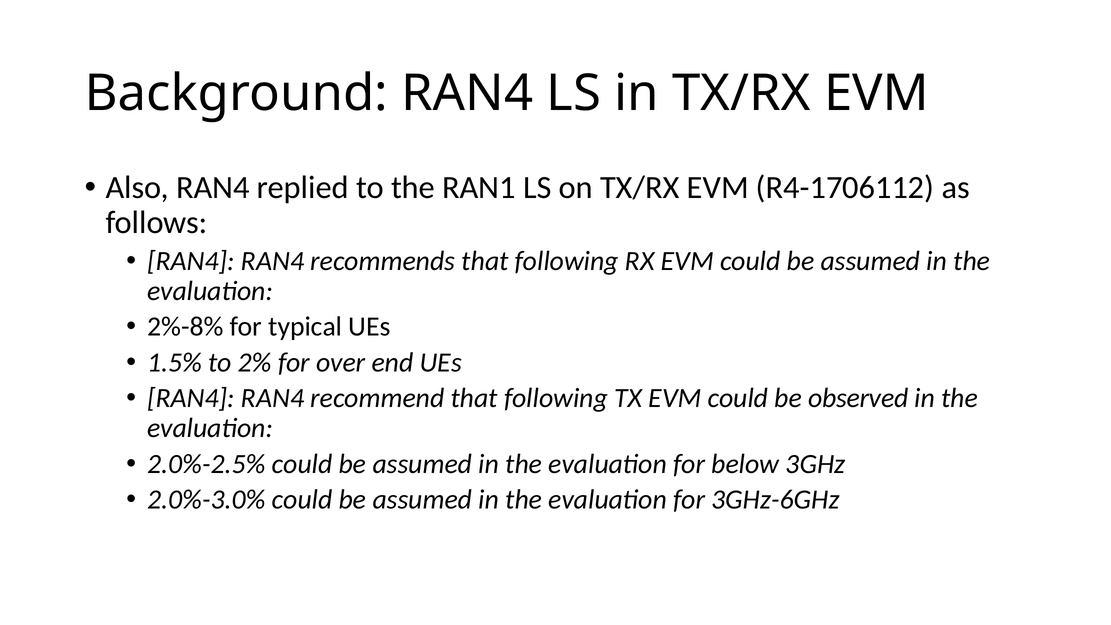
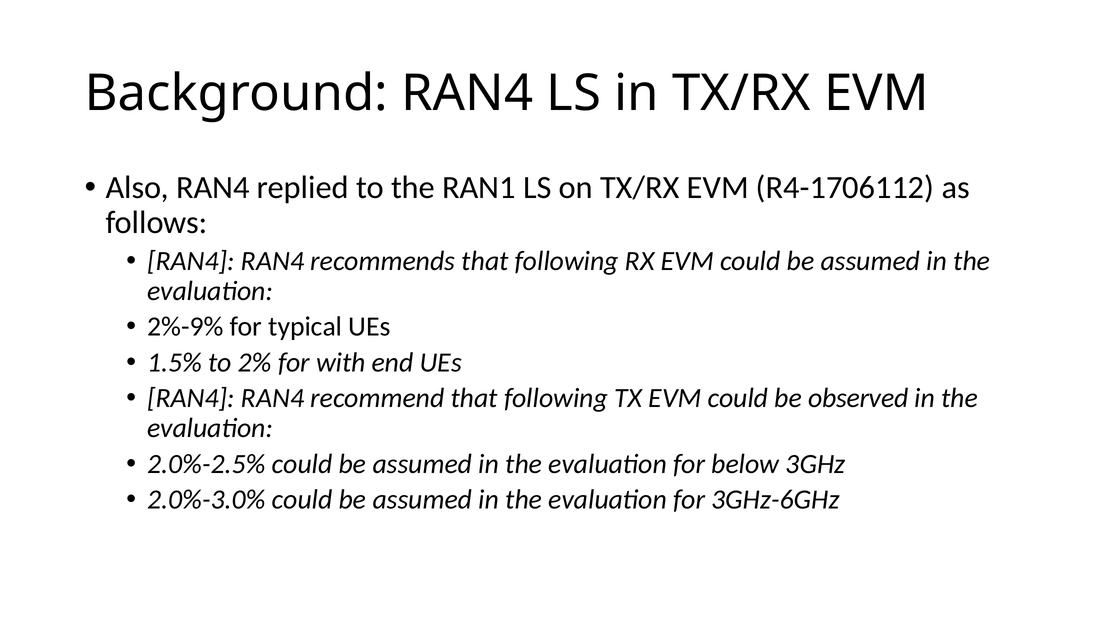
2%-8%: 2%-8% -> 2%-9%
over: over -> with
